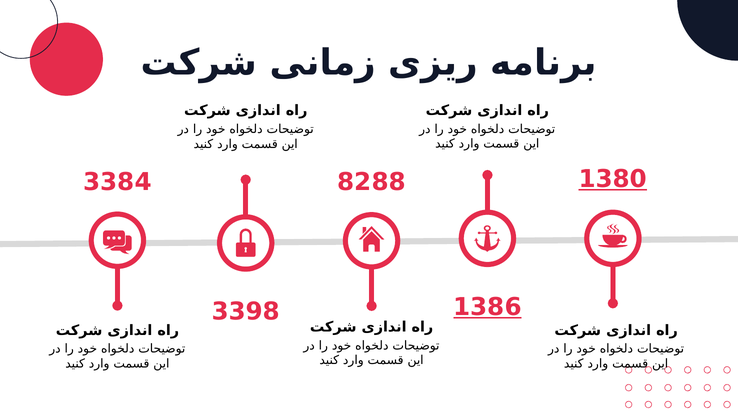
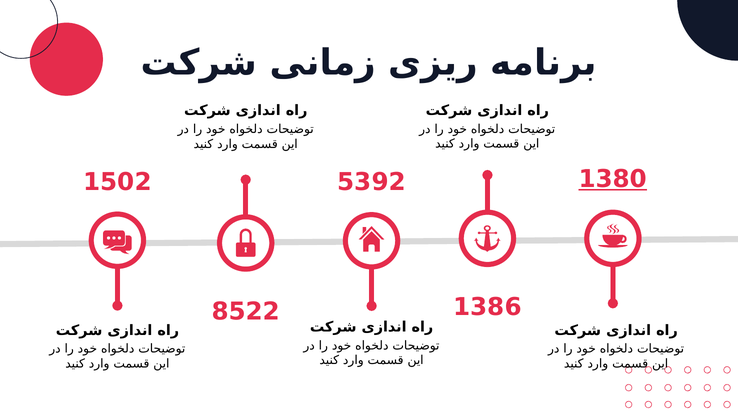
3384: 3384 -> 1502
8288: 8288 -> 5392
1386 underline: present -> none
3398: 3398 -> 8522
